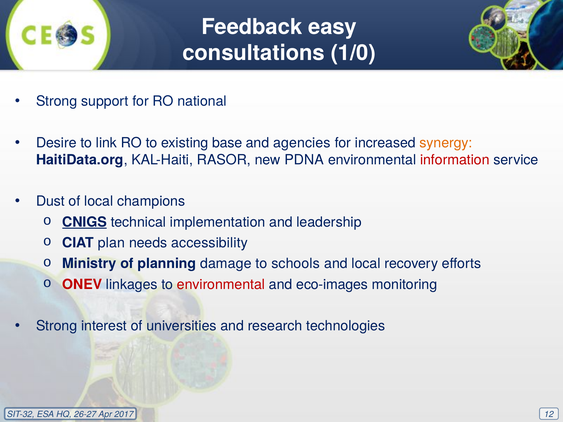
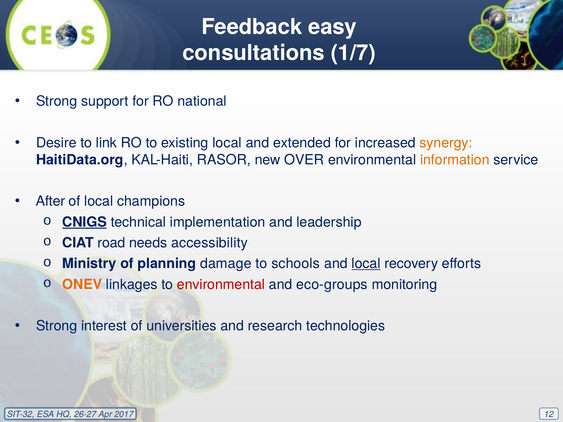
1/0: 1/0 -> 1/7
existing base: base -> local
agencies: agencies -> extended
PDNA: PDNA -> OVER
information colour: red -> orange
Dust: Dust -> After
plan: plan -> road
local at (366, 264) underline: none -> present
ONEV colour: red -> orange
eco-images: eco-images -> eco-groups
